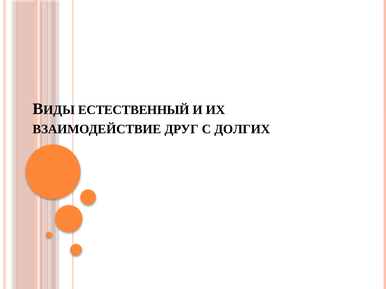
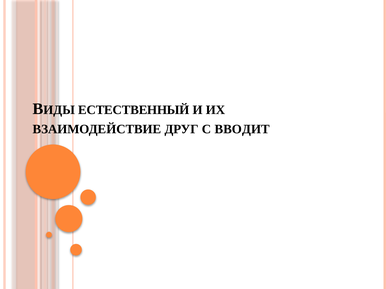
ДОЛГИХ: ДОЛГИХ -> ВВОДИТ
